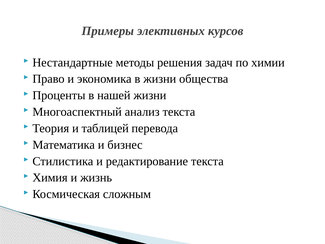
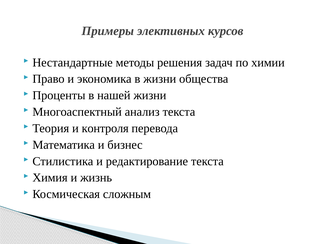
таблицей: таблицей -> контроля
